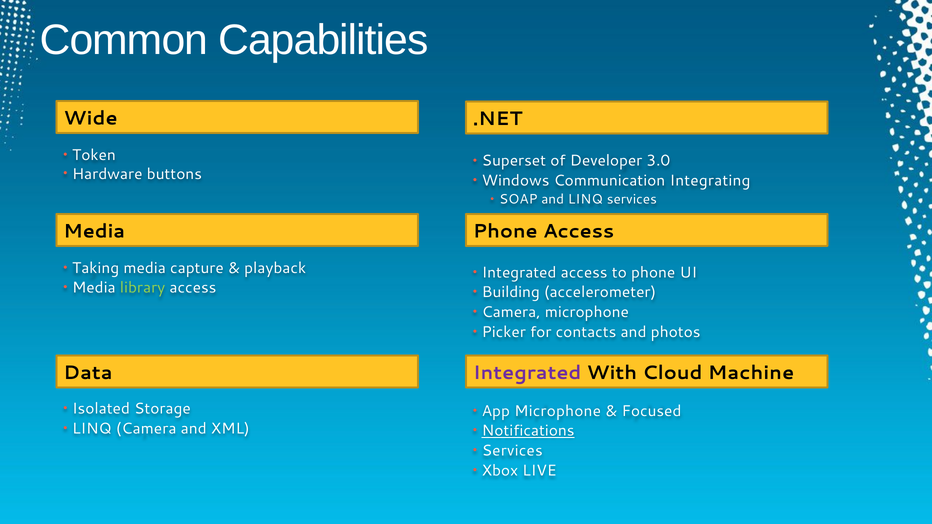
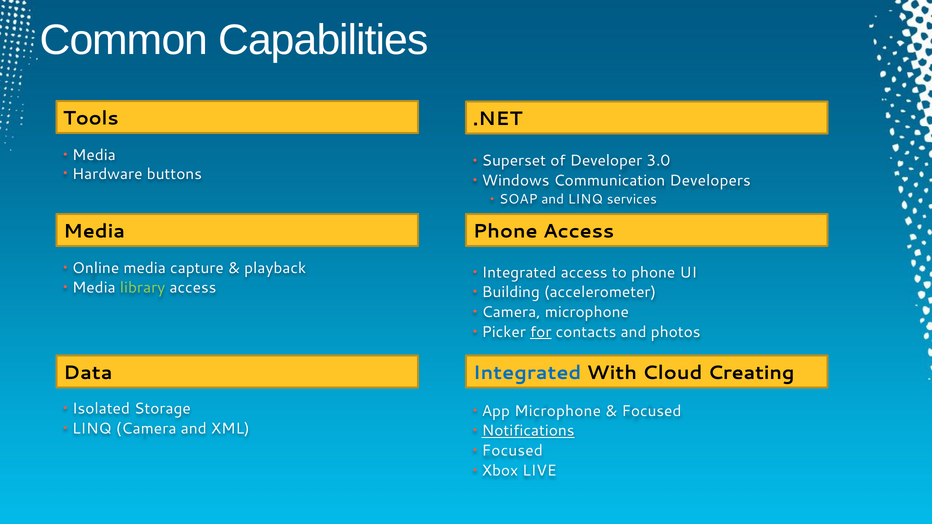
Wide: Wide -> Tools
Token at (94, 155): Token -> Media
Integrating: Integrating -> Developers
Taking: Taking -> Online
for underline: none -> present
Integrated at (527, 373) colour: purple -> blue
Machine: Machine -> Creating
Services at (512, 451): Services -> Focused
